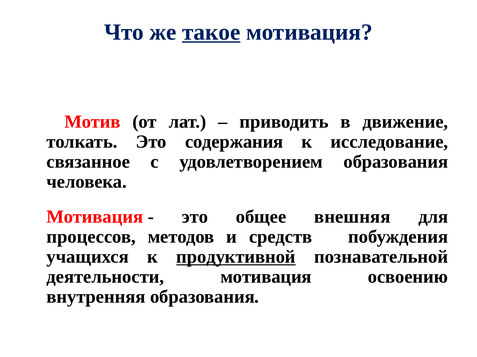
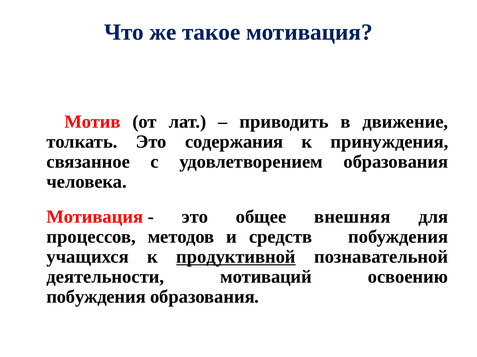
такое underline: present -> none
исследование: исследование -> принуждения
деятельности мотивация: мотивация -> мотиваций
внутренняя at (96, 297): внутренняя -> побуждения
